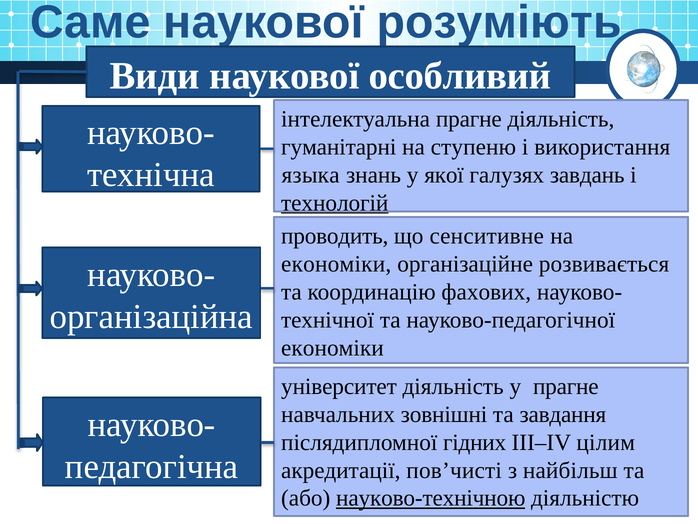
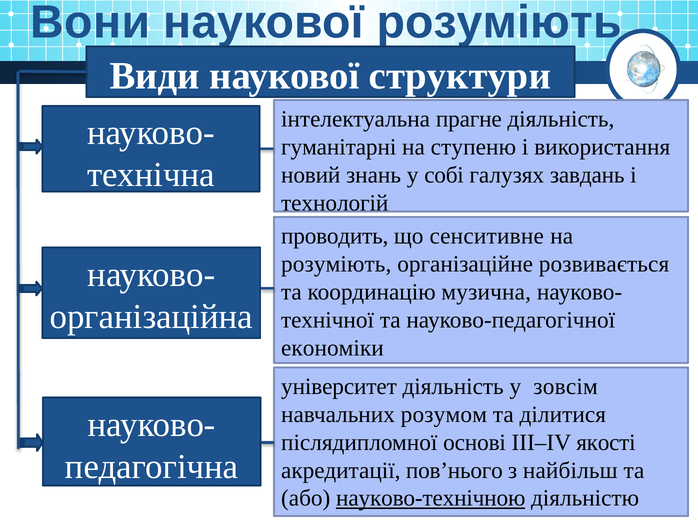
Саме: Саме -> Вони
особливий: особливий -> структури
языка: языка -> новий
якої: якої -> собі
технологій underline: present -> none
економіки at (336, 264): економіки -> розуміють
фахових: фахових -> музична
у прагне: прагне -> зовсім
зовнішні: зовнішні -> розумом
завдання: завдання -> ділитися
гідних: гідних -> основі
цілим: цілим -> якості
пов’чисті: пов’чисті -> пов’нього
